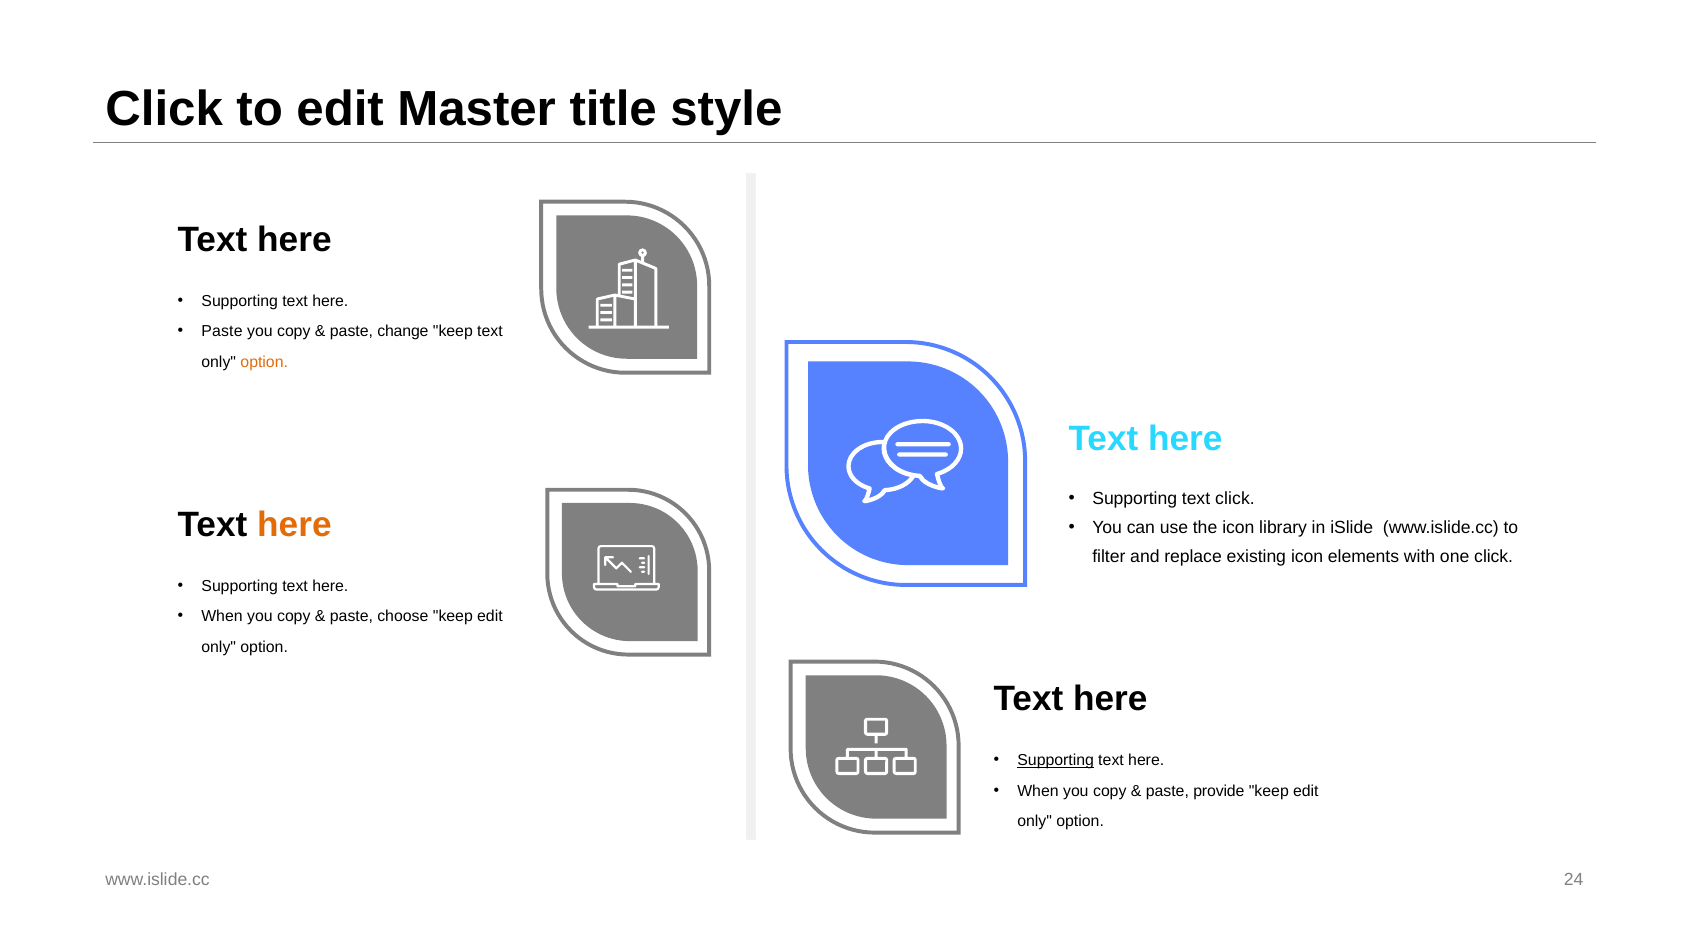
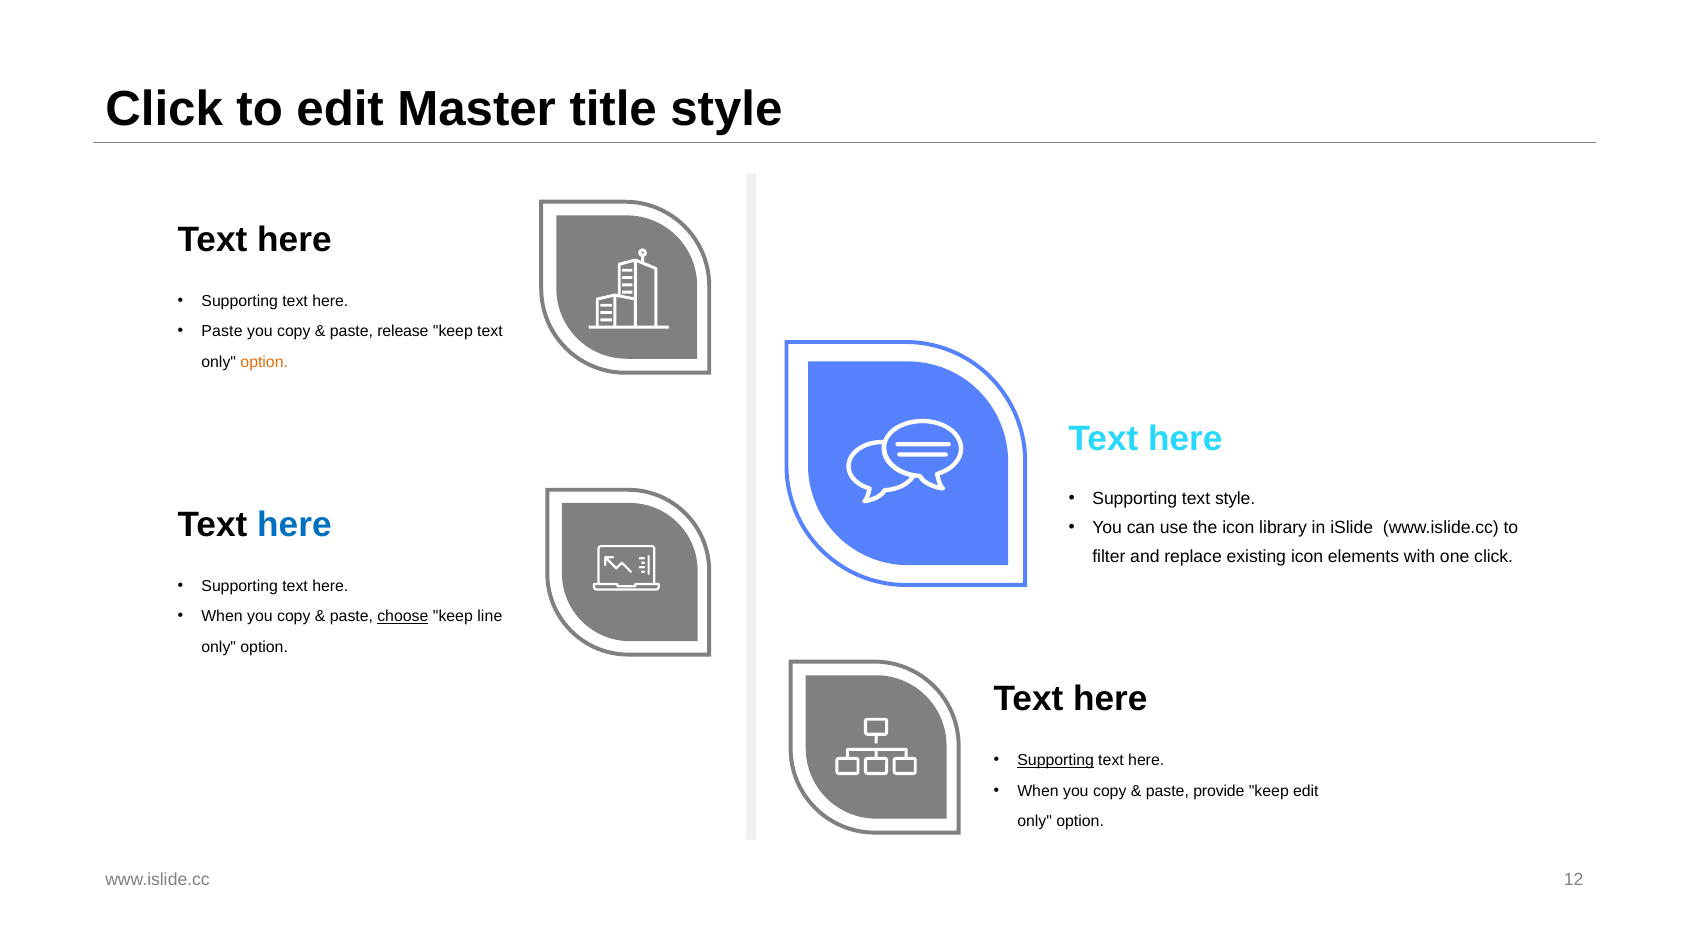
change: change -> release
text click: click -> style
here at (294, 525) colour: orange -> blue
choose underline: none -> present
edit at (490, 617): edit -> line
24: 24 -> 12
